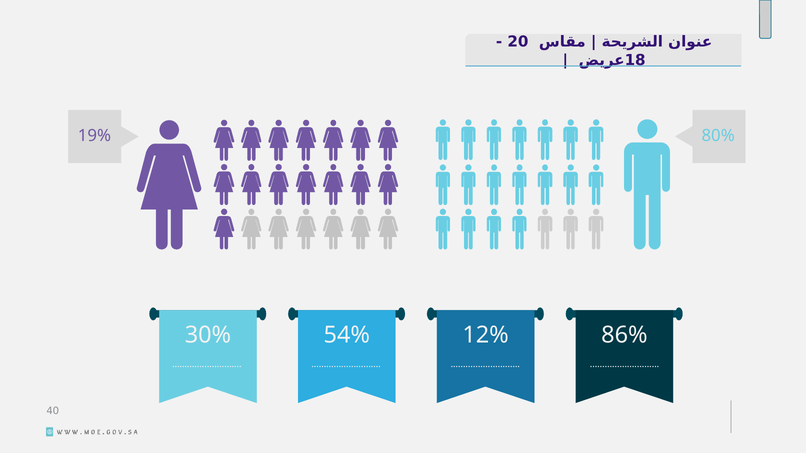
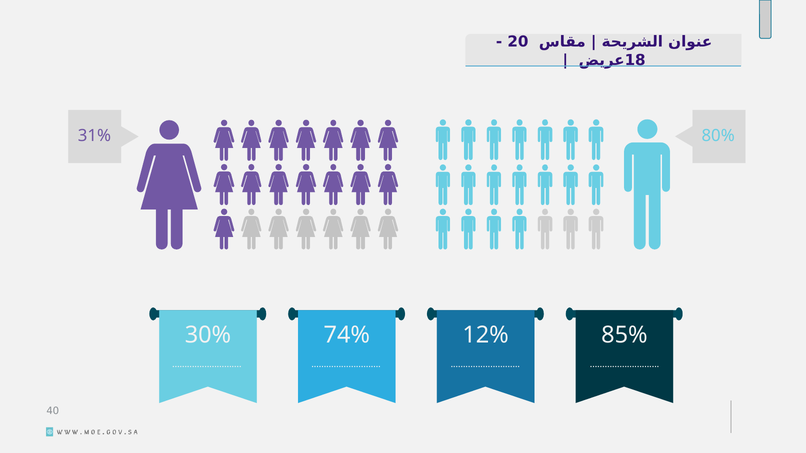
19%: 19% -> 31%
54%: 54% -> 74%
86%: 86% -> 85%
